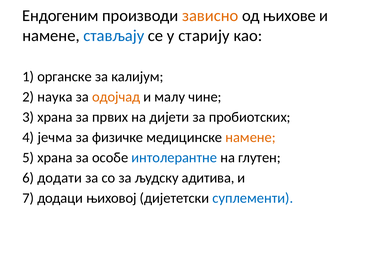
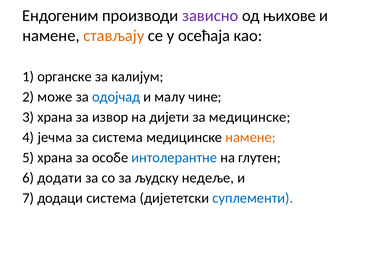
зависно colour: orange -> purple
стављају colour: blue -> orange
старију: старију -> осећаја
наука: наука -> може
одојчад colour: orange -> blue
првих: првих -> извор
за пробиотских: пробиотских -> медицинске
за физичке: физичке -> система
адитива: адитива -> недеље
додаци њиховој: њиховој -> система
